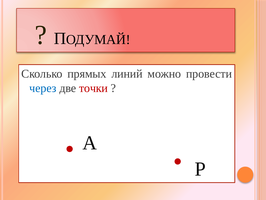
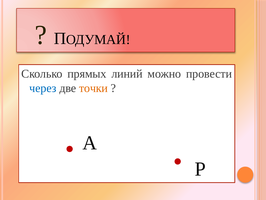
точки colour: red -> orange
